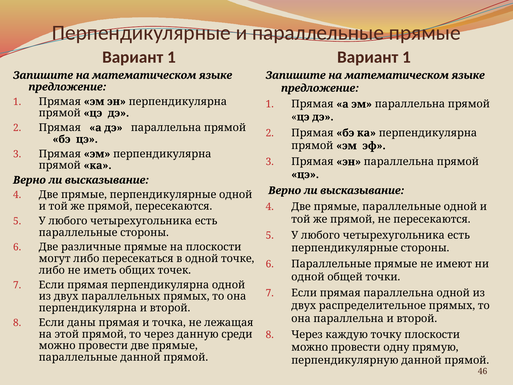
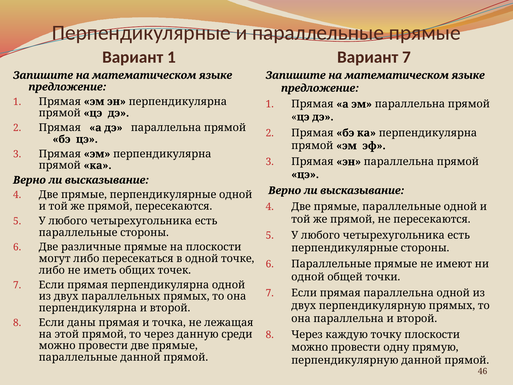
1 Вариант 1: 1 -> 7
двух распределительное: распределительное -> перпендикулярную
